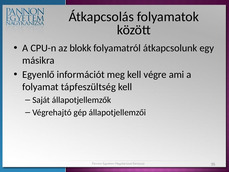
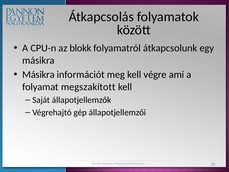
Egyenlő at (38, 75): Egyenlő -> Másikra
tápfeszültség: tápfeszültség -> megszakított
